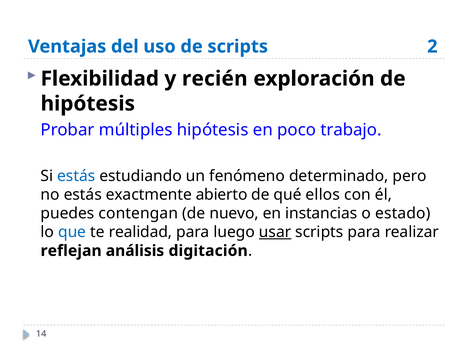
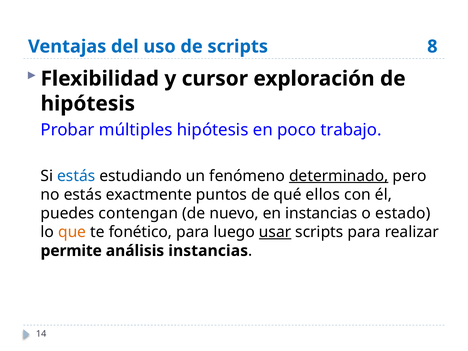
2: 2 -> 8
recién: recién -> cursor
determinado underline: none -> present
abierto: abierto -> puntos
que colour: blue -> orange
realidad: realidad -> fonético
reflejan: reflejan -> permite
análisis digitación: digitación -> instancias
